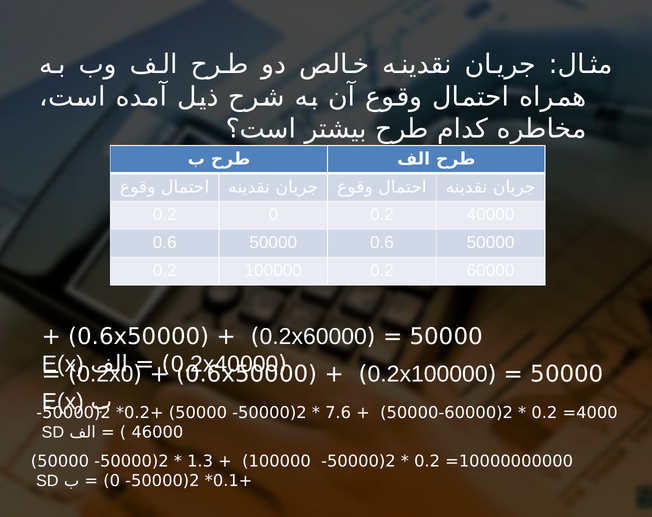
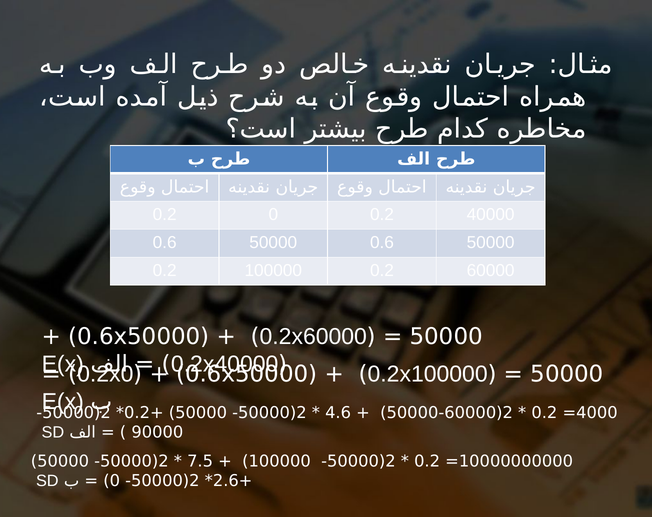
7.6: 7.6 -> 4.6
46000: 46000 -> 90000
1.3: 1.3 -> 7.5
0.1: 0.1 -> 2.6
